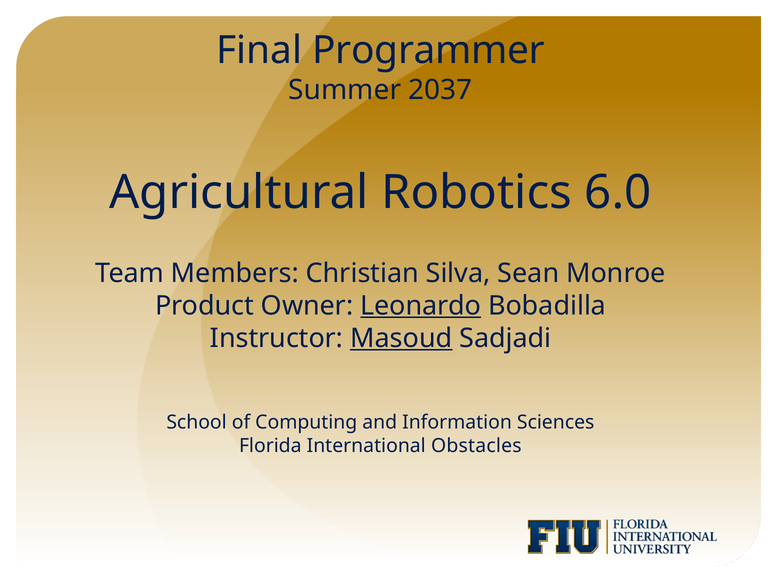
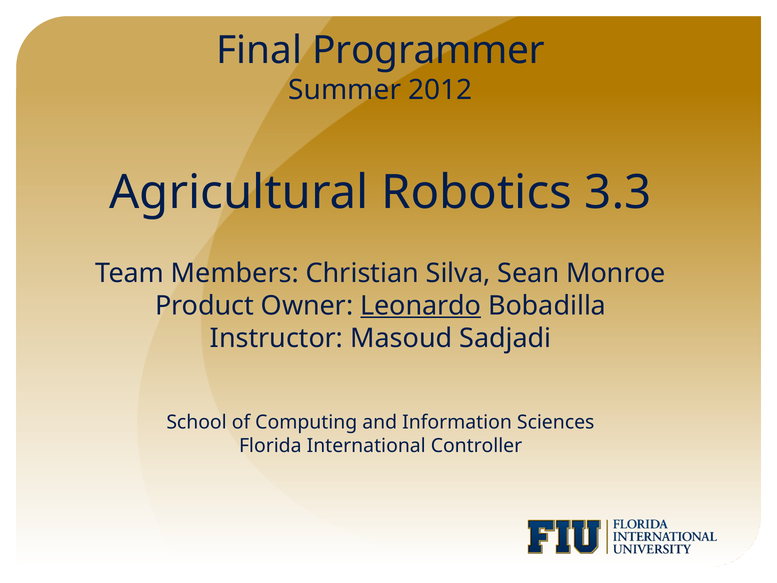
2037: 2037 -> 2012
6.0: 6.0 -> 3.3
Masoud underline: present -> none
Obstacles: Obstacles -> Controller
